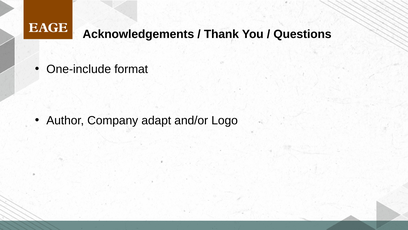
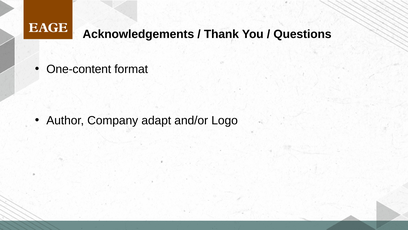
One-include: One-include -> One-content
